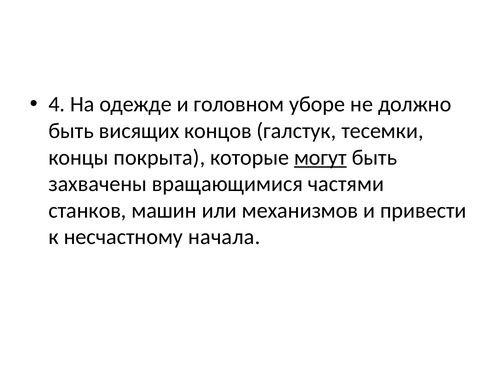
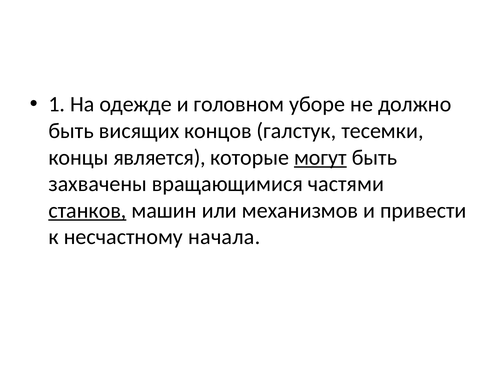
4: 4 -> 1
покрыта: покрыта -> является
станков underline: none -> present
